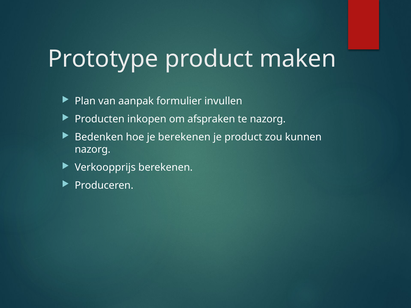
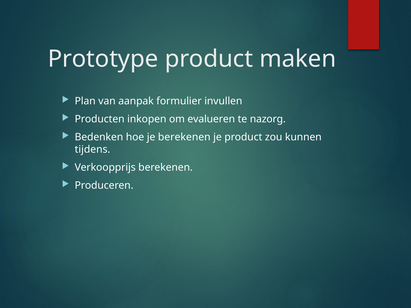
afspraken: afspraken -> evalueren
nazorg at (93, 150): nazorg -> tijdens
